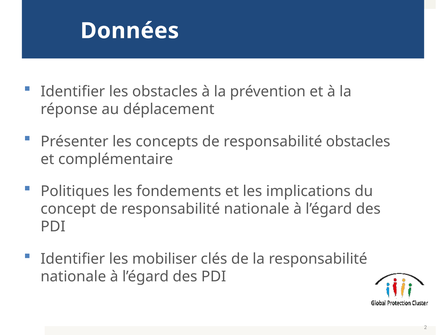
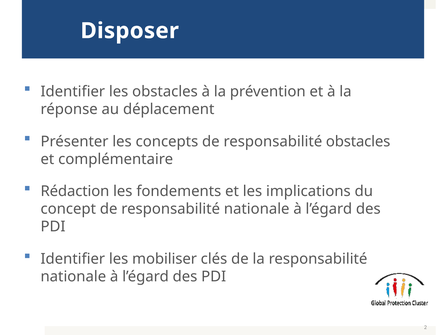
Données: Données -> Disposer
Politiques: Politiques -> Rédaction
